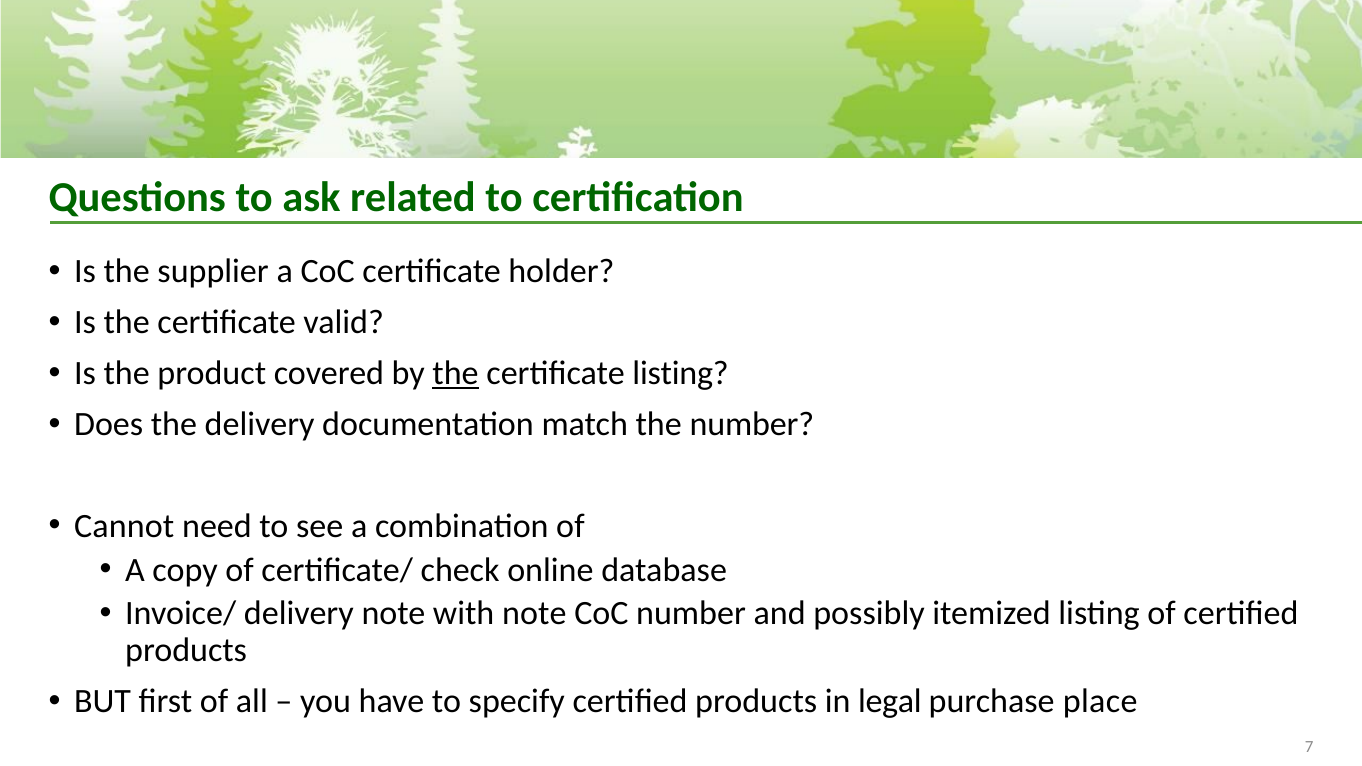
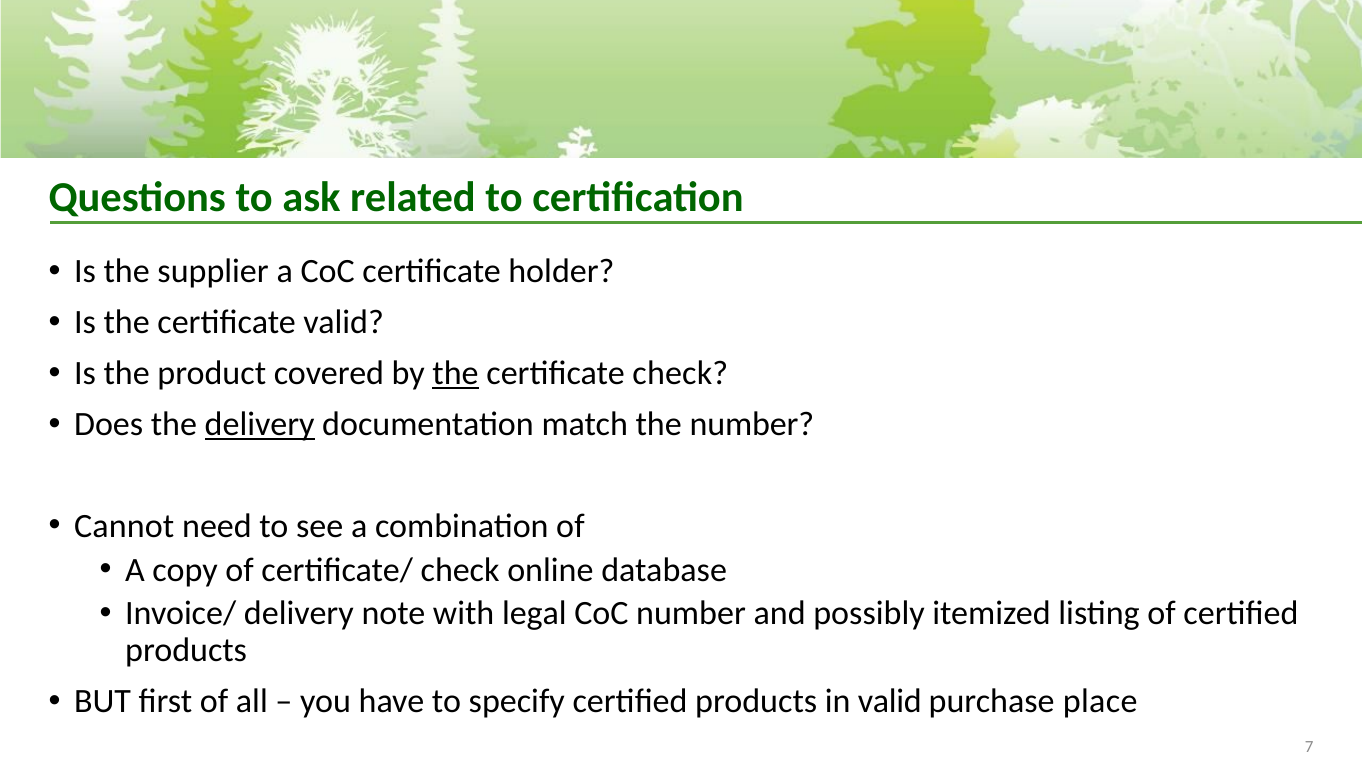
certificate listing: listing -> check
delivery at (260, 424) underline: none -> present
with note: note -> legal
in legal: legal -> valid
